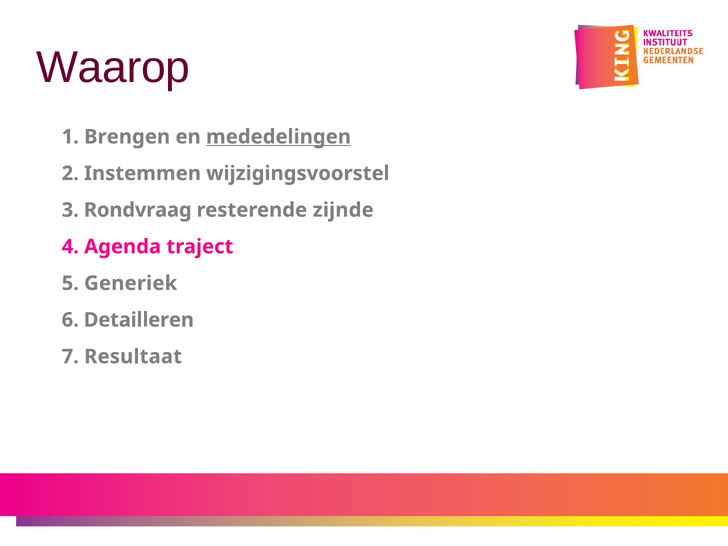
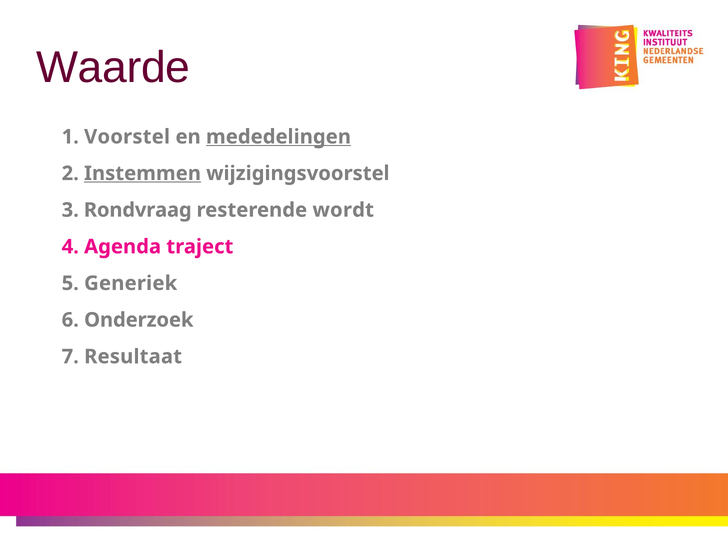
Waarop: Waarop -> Waarde
Brengen: Brengen -> Voorstel
Instemmen underline: none -> present
zijnde: zijnde -> wordt
Detailleren: Detailleren -> Onderzoek
